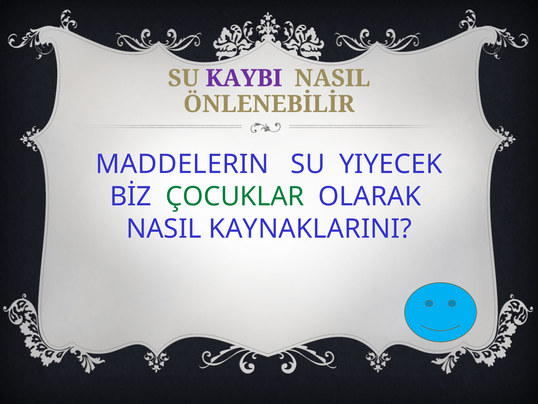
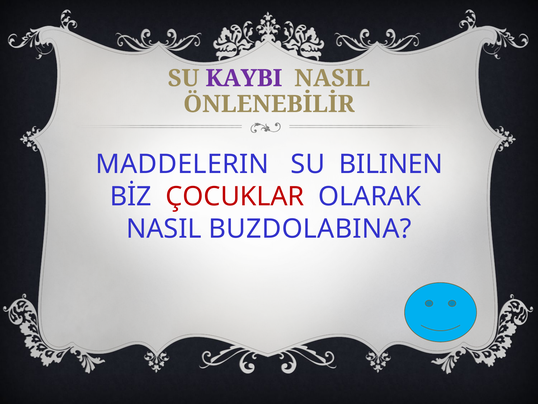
YIYECEK: YIYECEK -> BILINEN
ÇOCUKLAR colour: green -> red
KAYNAKLARINI: KAYNAKLARINI -> BUZDOLABINA
